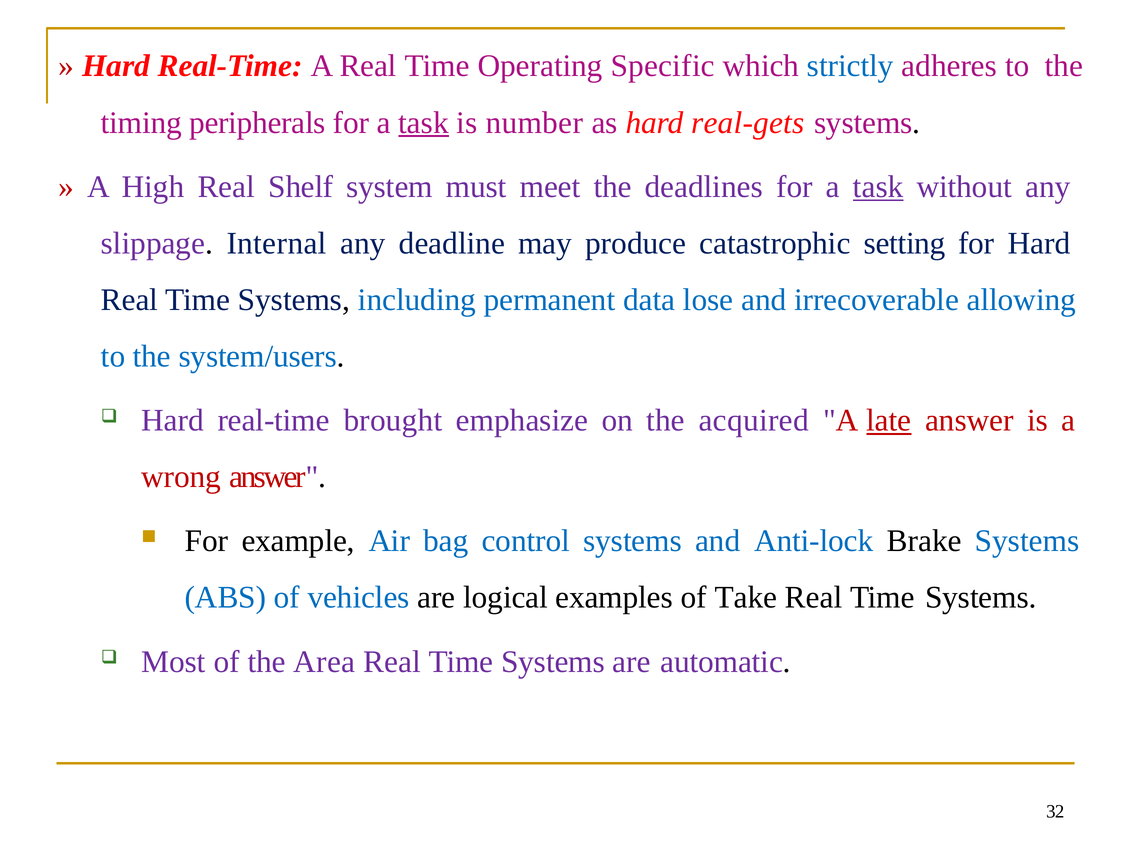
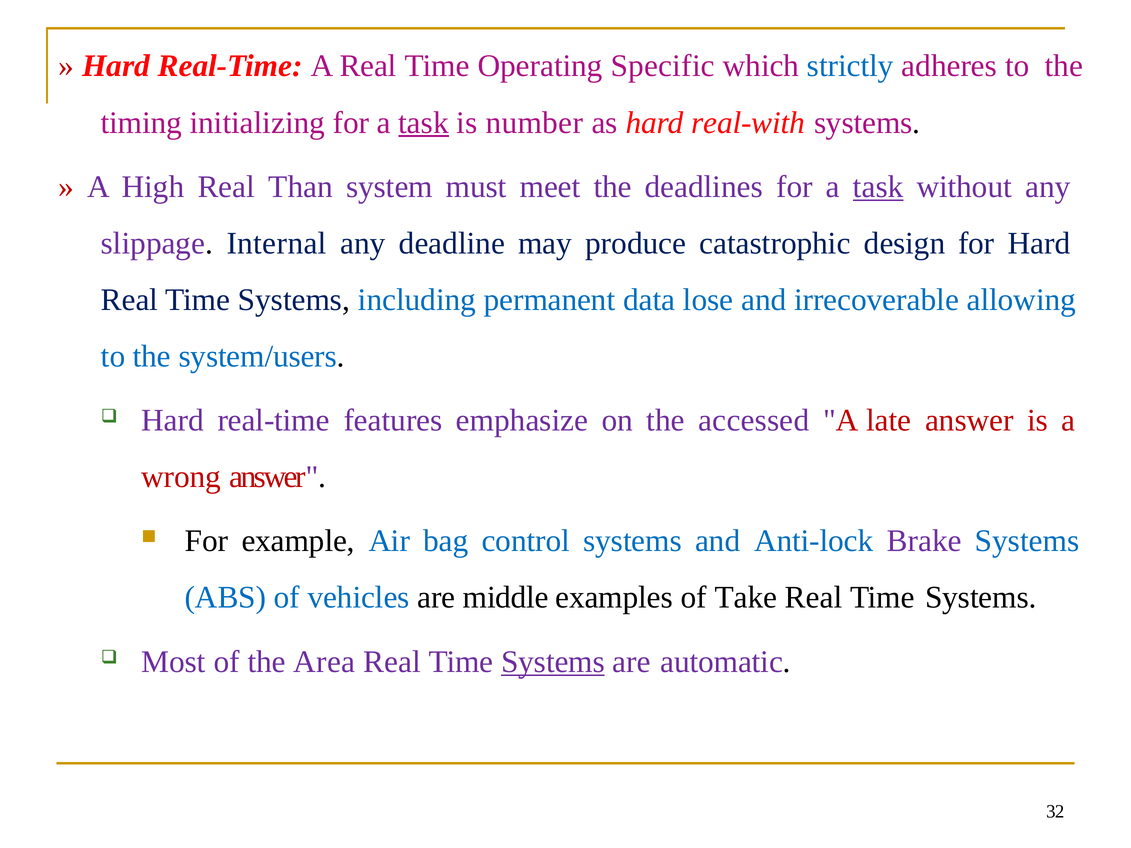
peripherals: peripherals -> initializing
real-gets: real-gets -> real-with
Shelf: Shelf -> Than
setting: setting -> design
brought: brought -> features
acquired: acquired -> accessed
late underline: present -> none
Brake colour: black -> purple
logical: logical -> middle
Systems at (553, 662) underline: none -> present
